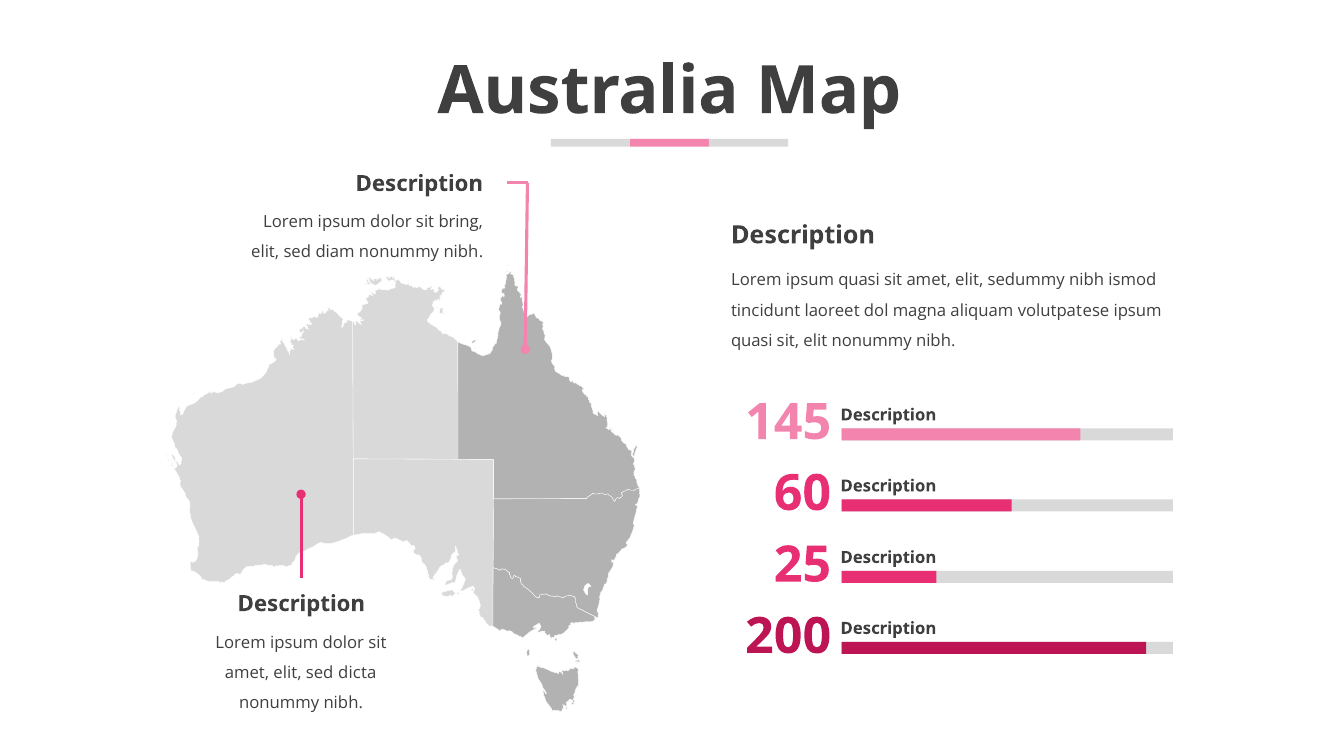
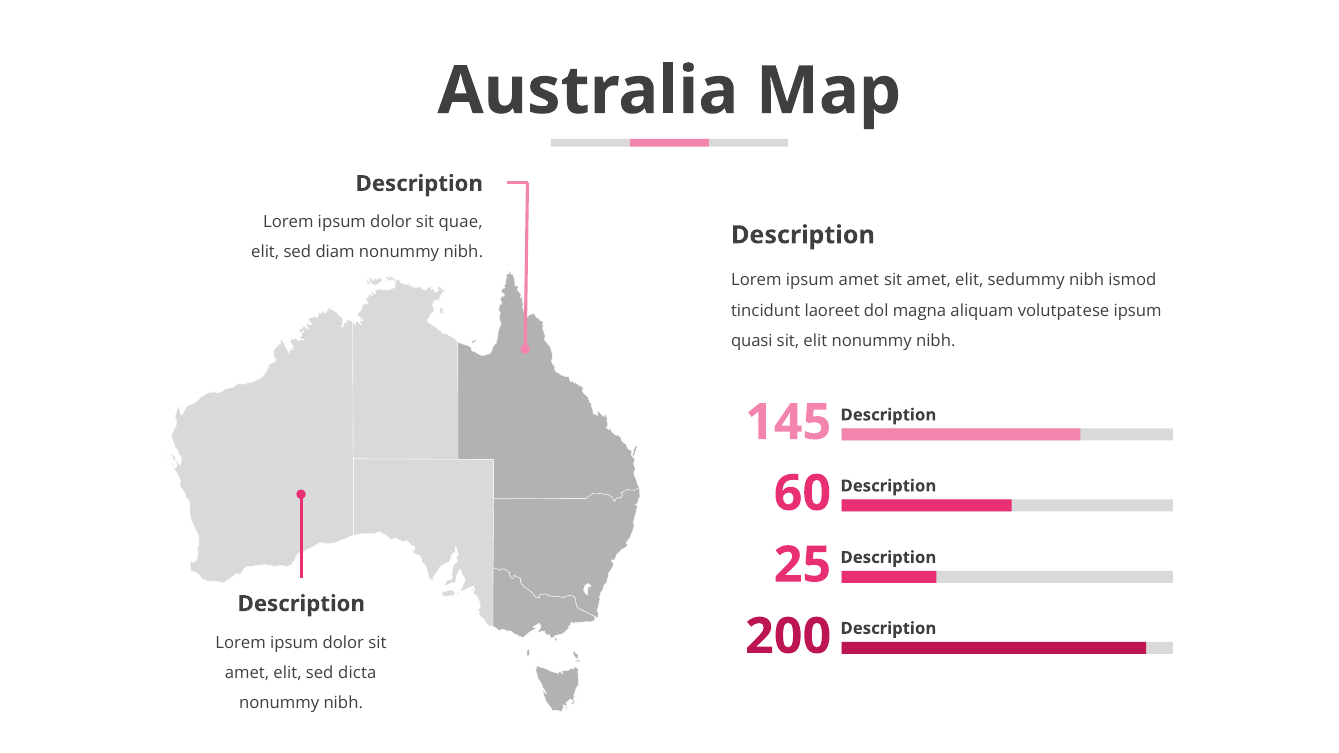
bring: bring -> quae
Lorem ipsum quasi: quasi -> amet
